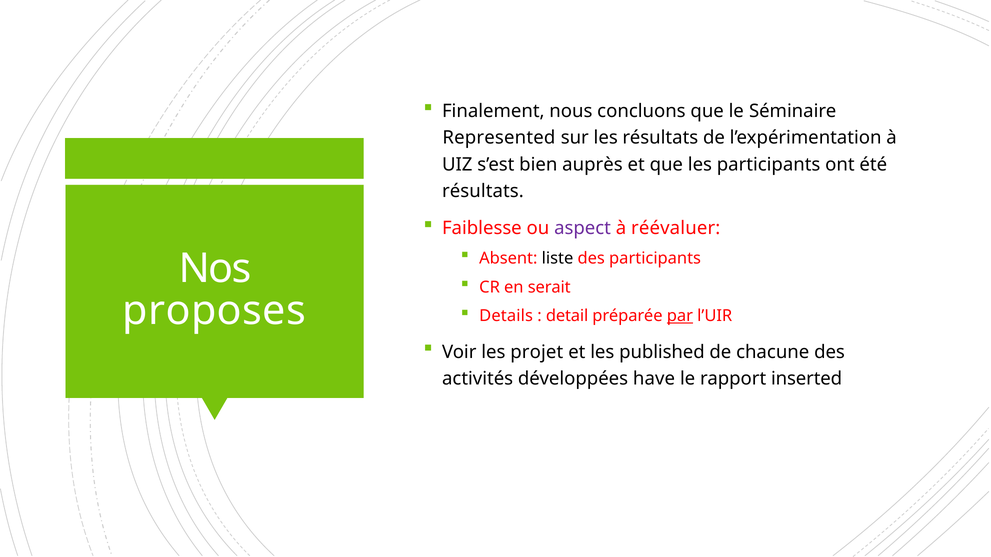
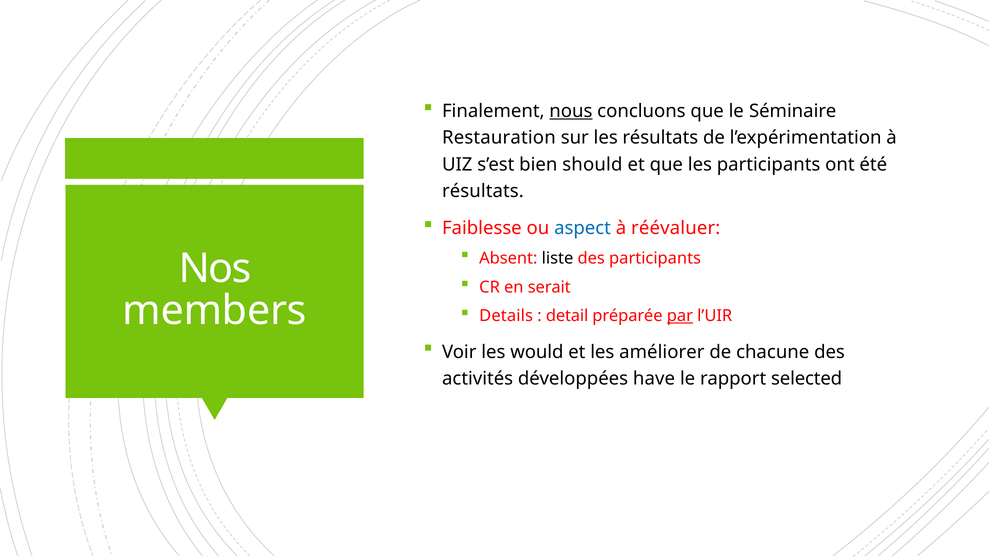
nous underline: none -> present
Represented: Represented -> Restauration
auprès: auprès -> should
aspect colour: purple -> blue
proposes: proposes -> members
projet: projet -> would
published: published -> améliorer
inserted: inserted -> selected
